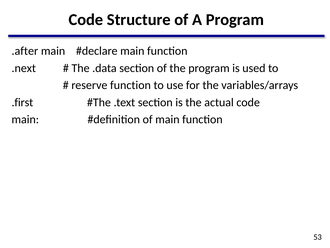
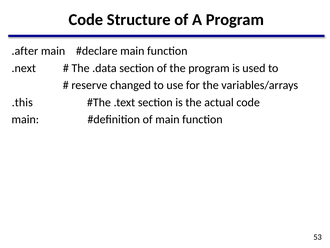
reserve function: function -> changed
.first: .first -> .this
